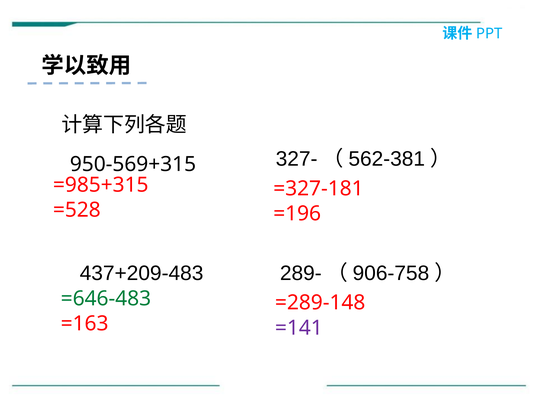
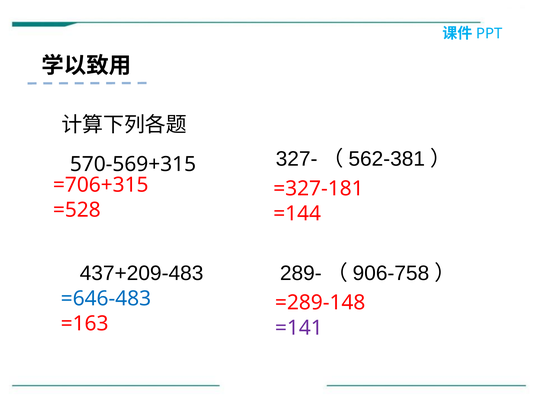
950-569+315: 950-569+315 -> 570-569+315
=985+315: =985+315 -> =706+315
=196: =196 -> =144
=646-483 colour: green -> blue
